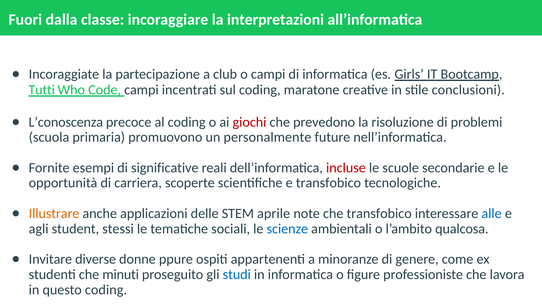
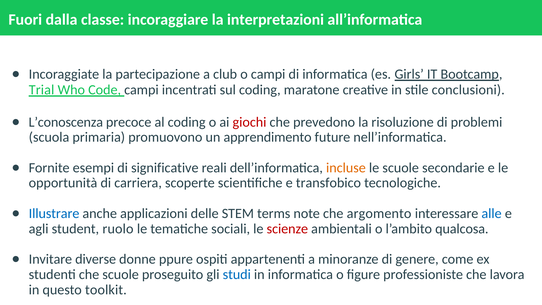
Tutti: Tutti -> Trial
personalmente: personalmente -> apprendimento
incluse colour: red -> orange
Illustrare colour: orange -> blue
aprile: aprile -> terms
che transfobico: transfobico -> argomento
stessi: stessi -> ruolo
scienze colour: blue -> red
che minuti: minuti -> scuole
questo coding: coding -> toolkit
